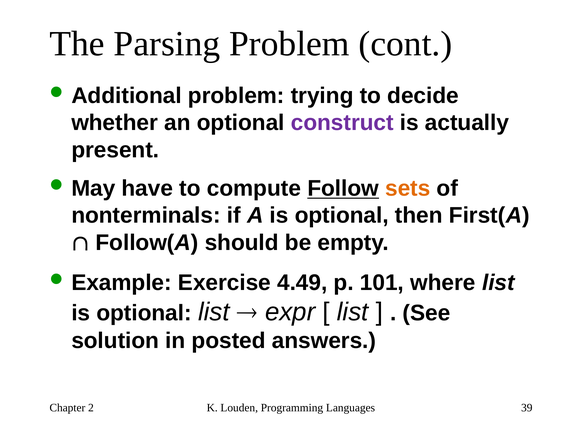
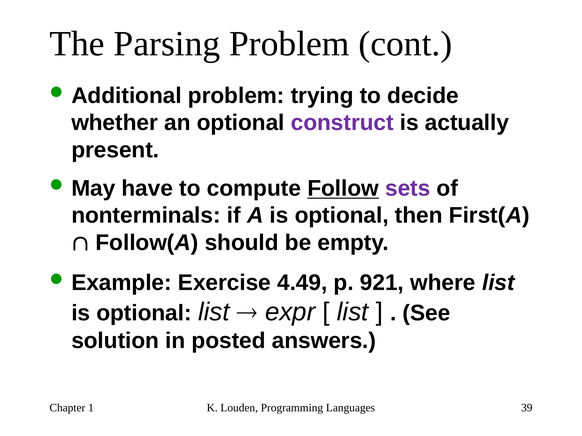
sets colour: orange -> purple
101: 101 -> 921
2: 2 -> 1
